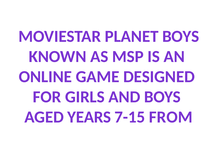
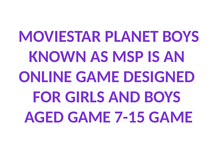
AGED YEARS: YEARS -> GAME
7-15 FROM: FROM -> GAME
